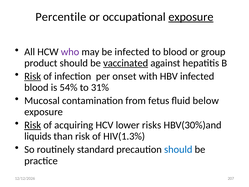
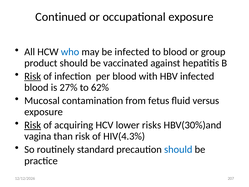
Percentile: Percentile -> Continued
exposure at (191, 17) underline: present -> none
who colour: purple -> blue
vaccinated underline: present -> none
per onset: onset -> blood
54%: 54% -> 27%
31%: 31% -> 62%
below: below -> versus
liquids: liquids -> vagina
HIV(1.3%: HIV(1.3% -> HIV(4.3%
